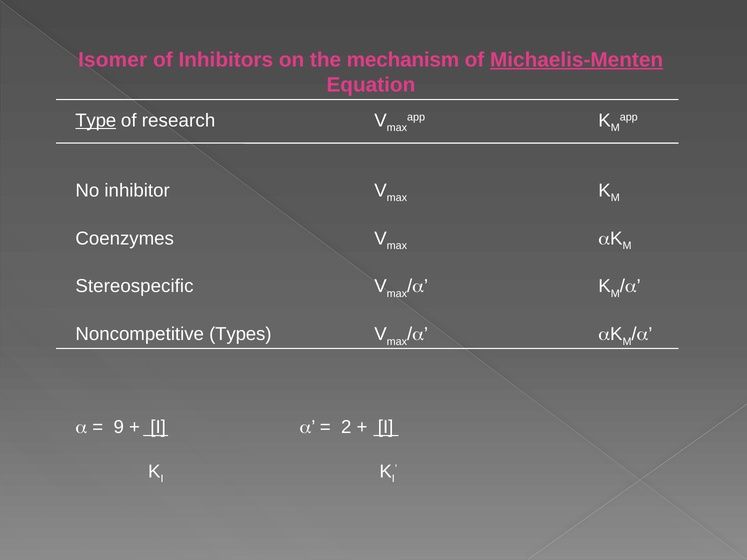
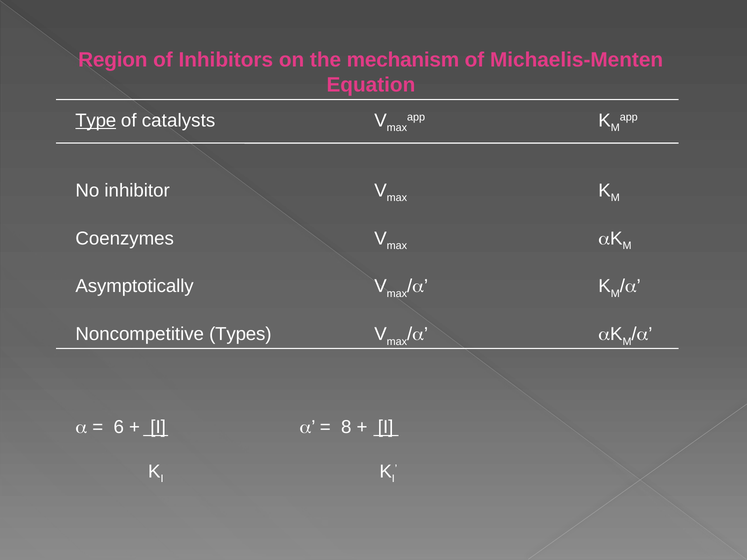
Isomer: Isomer -> Region
Michaelis-Menten underline: present -> none
research: research -> catalysts
Stereospecific: Stereospecific -> Asymptotically
9: 9 -> 6
2: 2 -> 8
